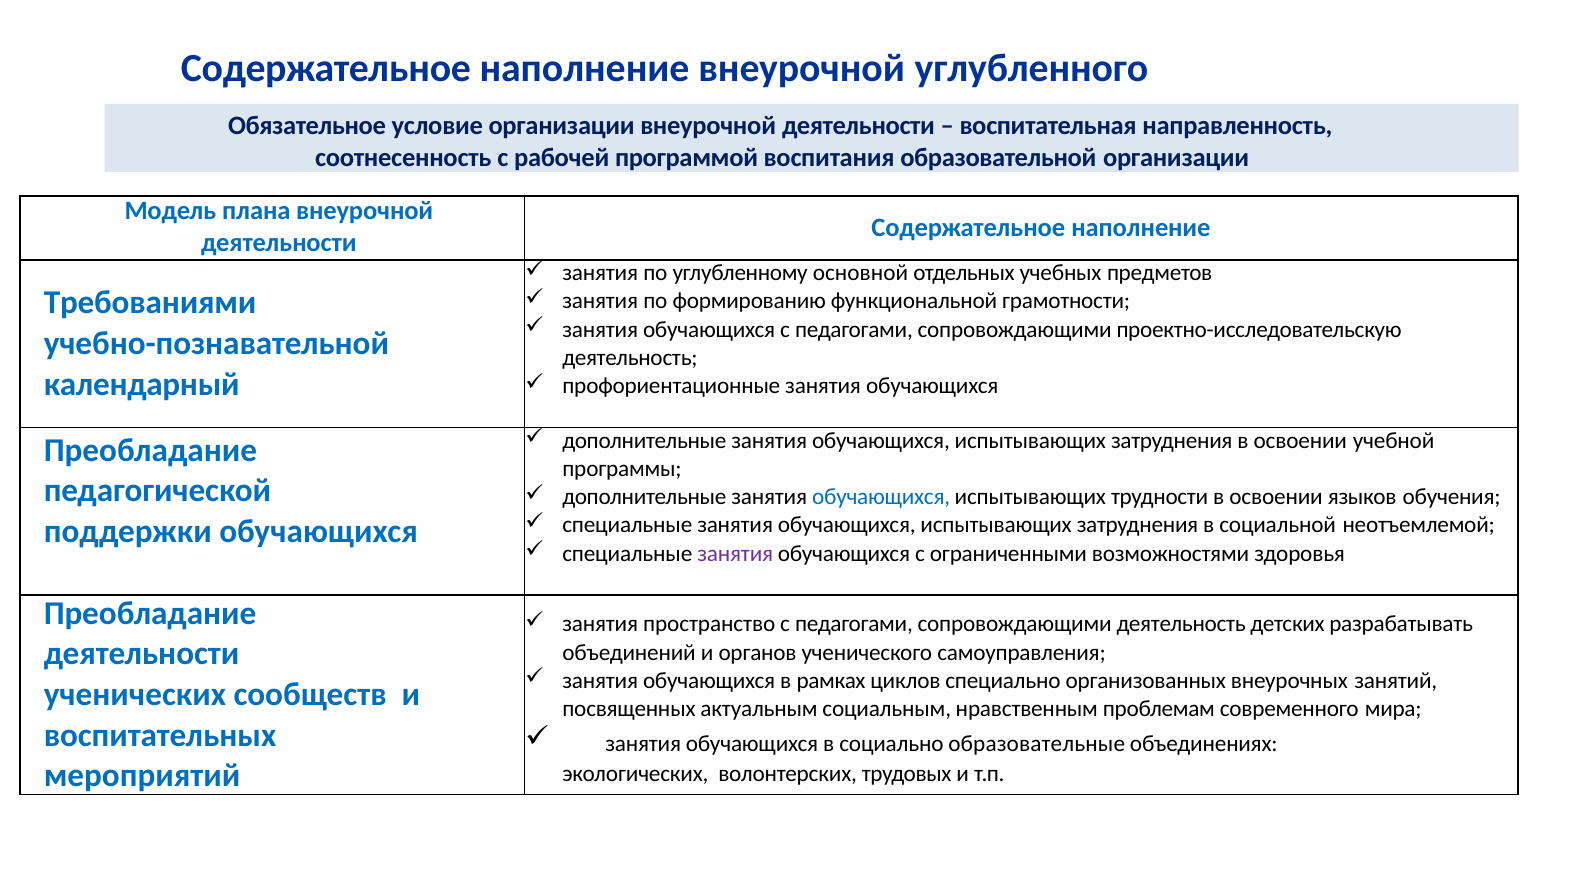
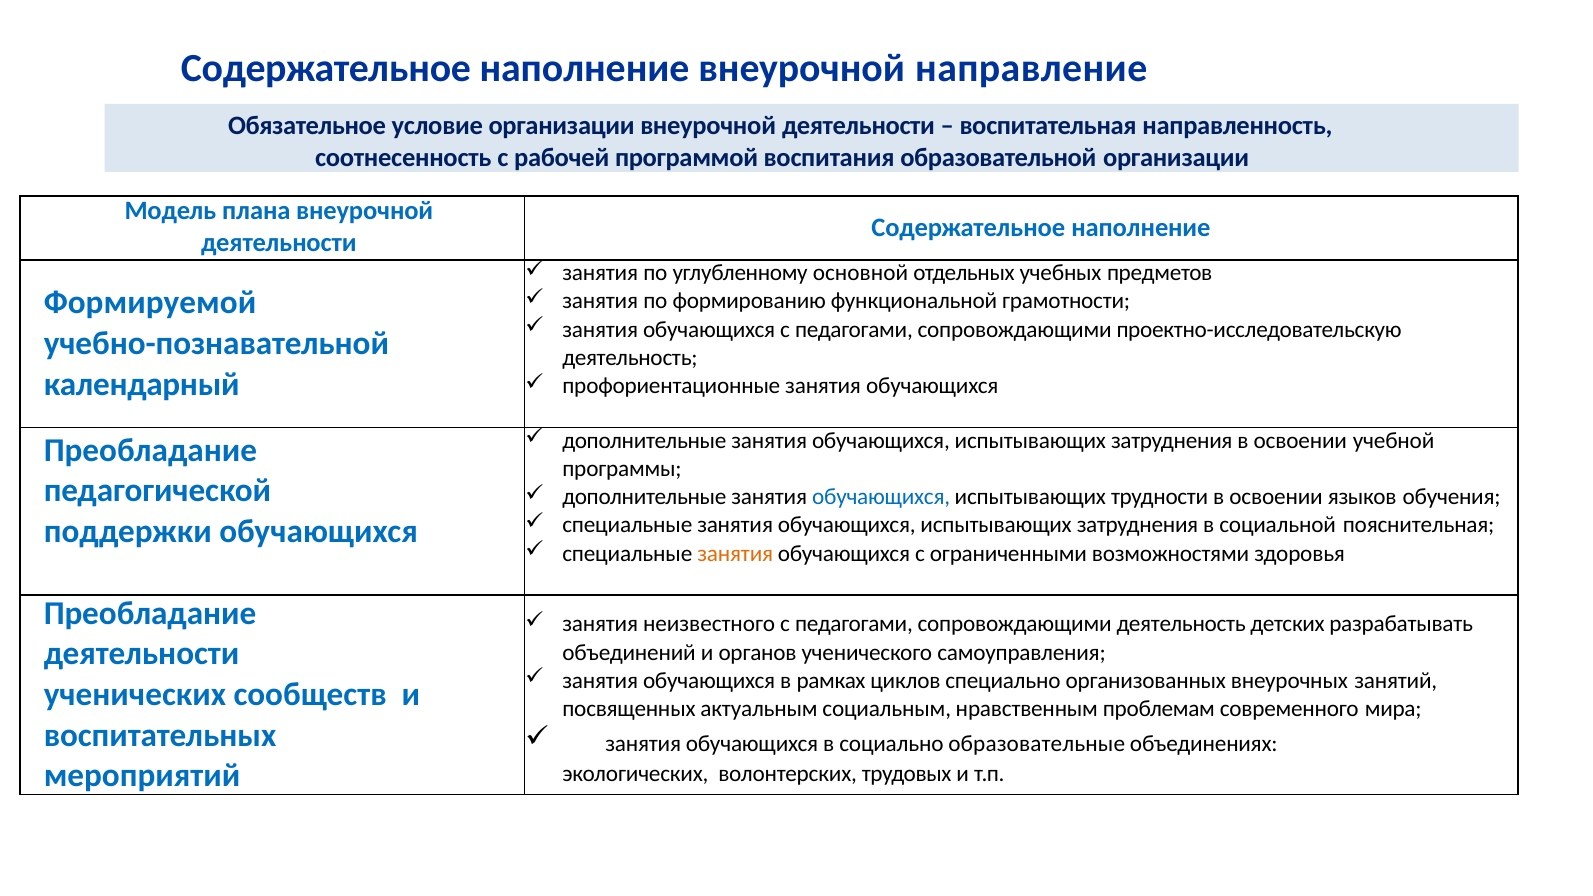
углубленного: углубленного -> направление
Требованиями: Требованиями -> Формируемой
неотъемлемой: неотъемлемой -> пояснительная
занятия at (735, 553) colour: purple -> orange
пространство: пространство -> неизвестного
